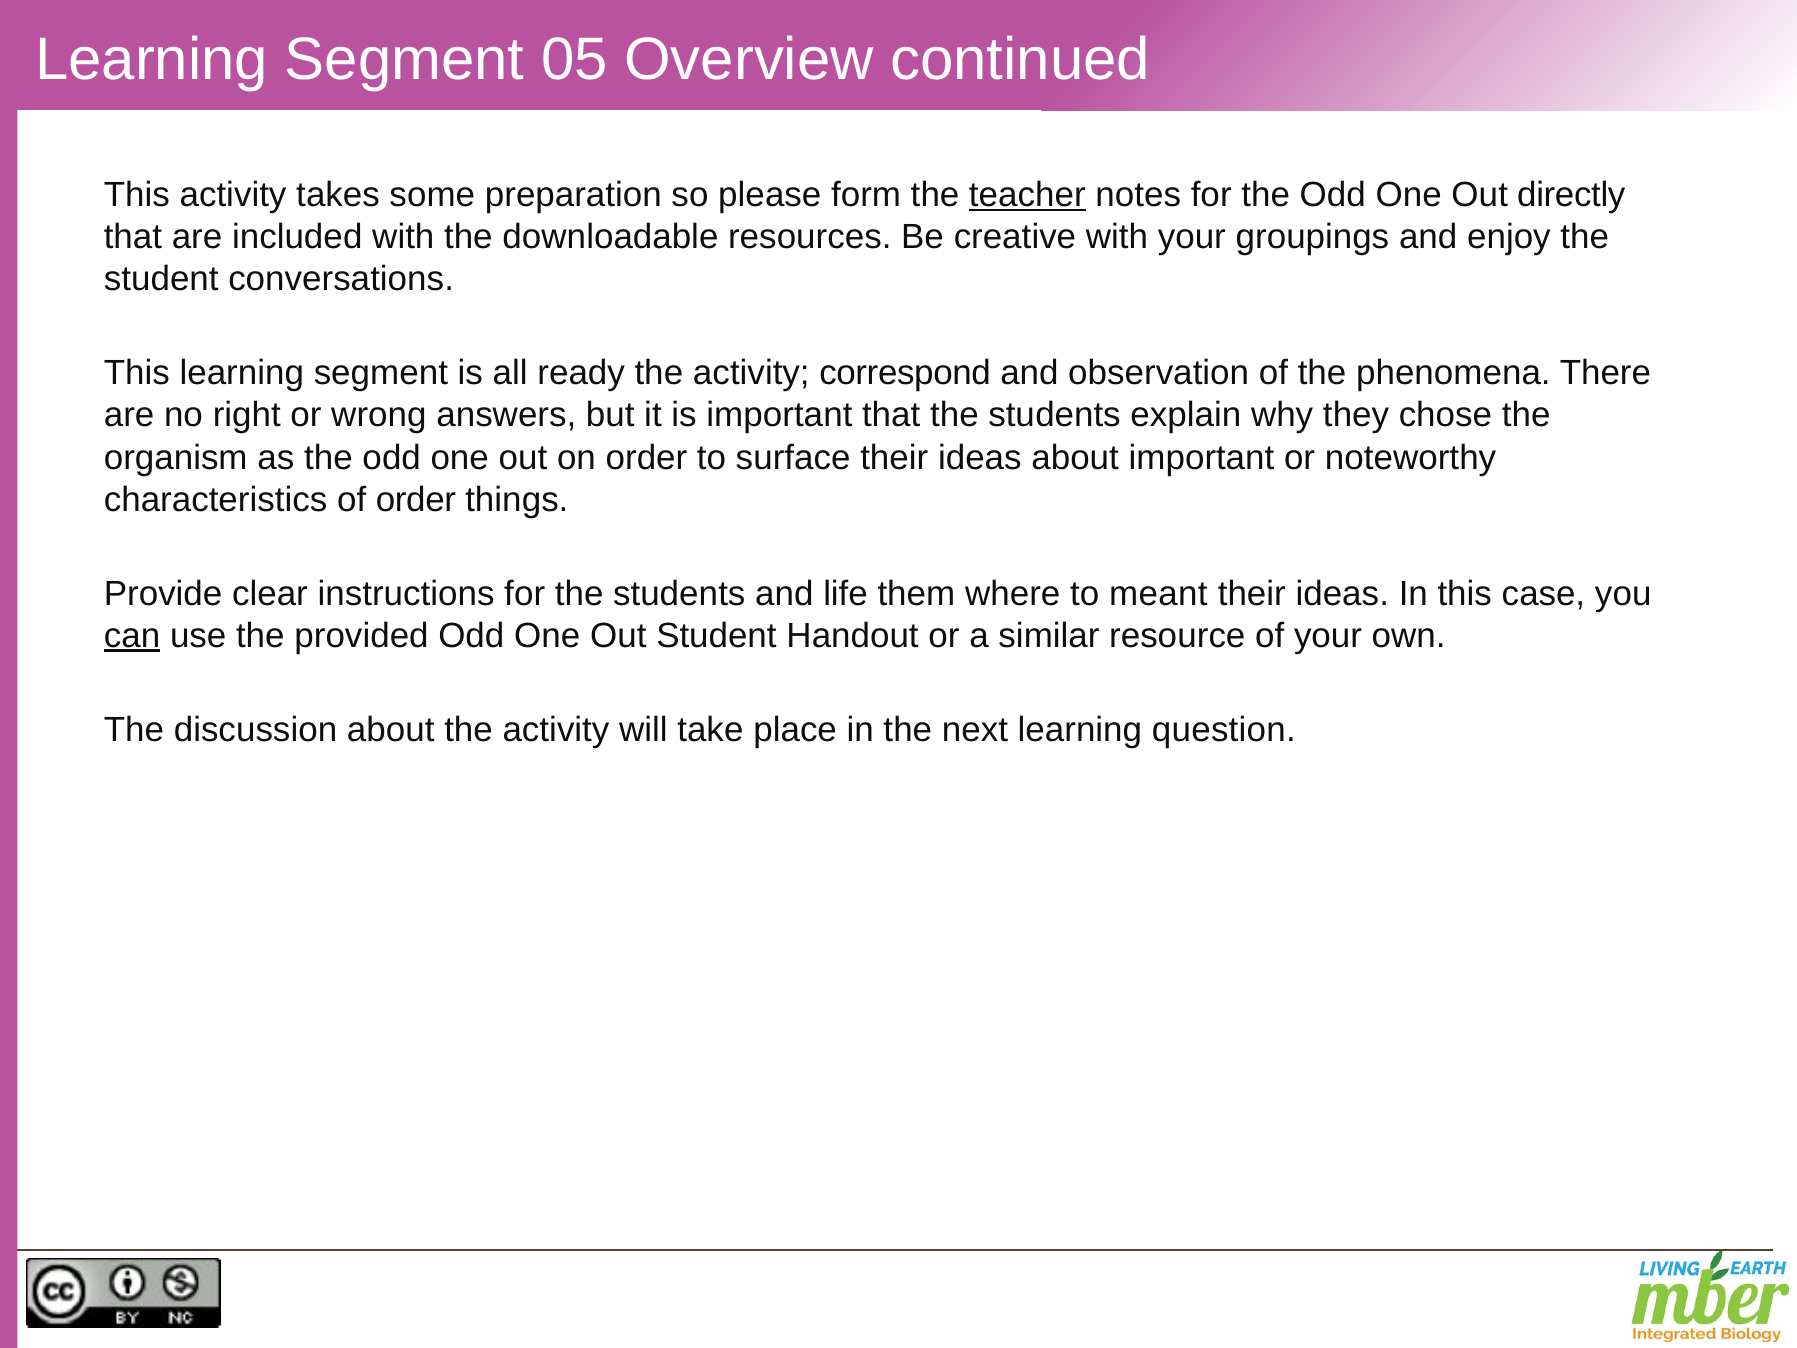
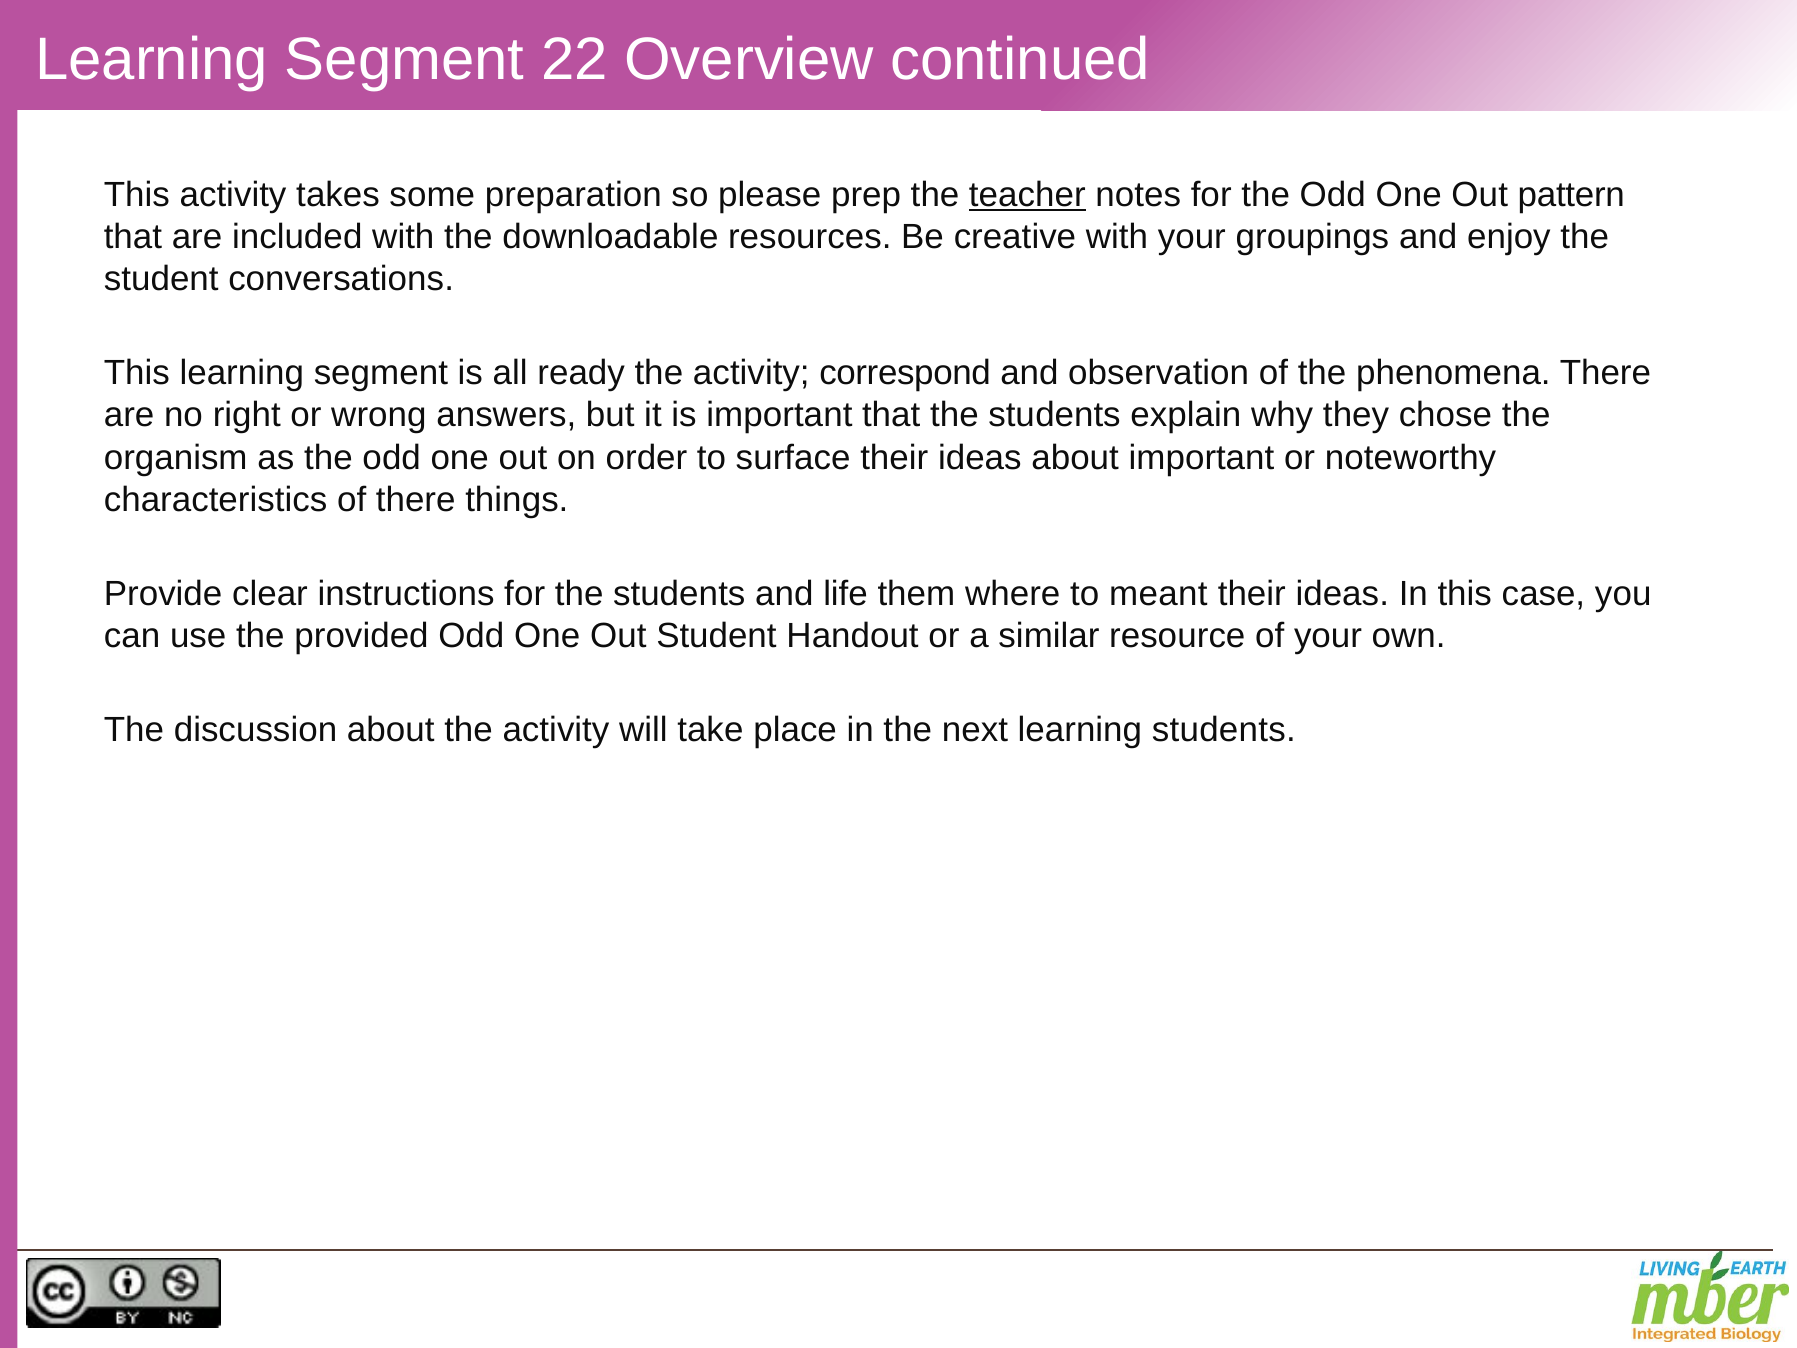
05: 05 -> 22
form: form -> prep
directly: directly -> pattern
of order: order -> there
can underline: present -> none
learning question: question -> students
